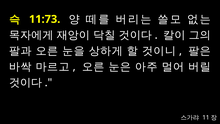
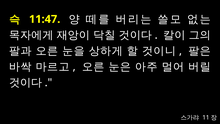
11:73: 11:73 -> 11:47
